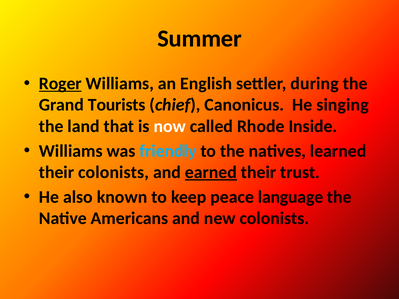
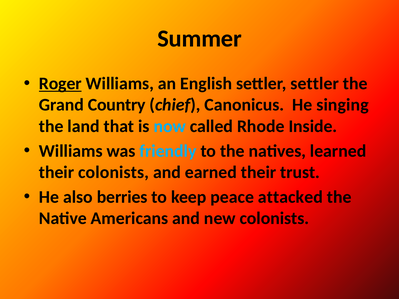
settler during: during -> settler
Tourists: Tourists -> Country
now colour: white -> light blue
earned underline: present -> none
known: known -> berries
language: language -> attacked
